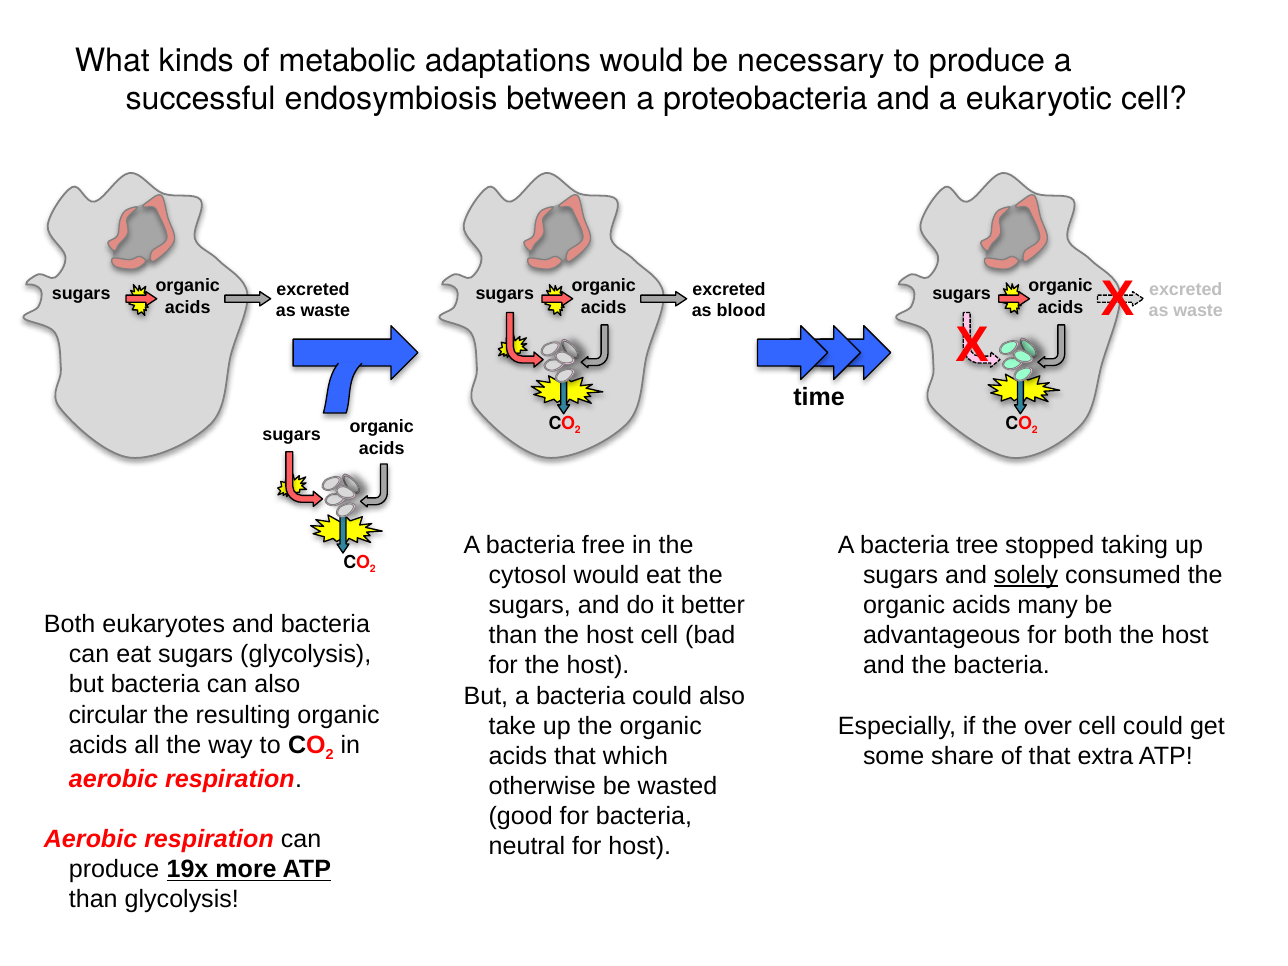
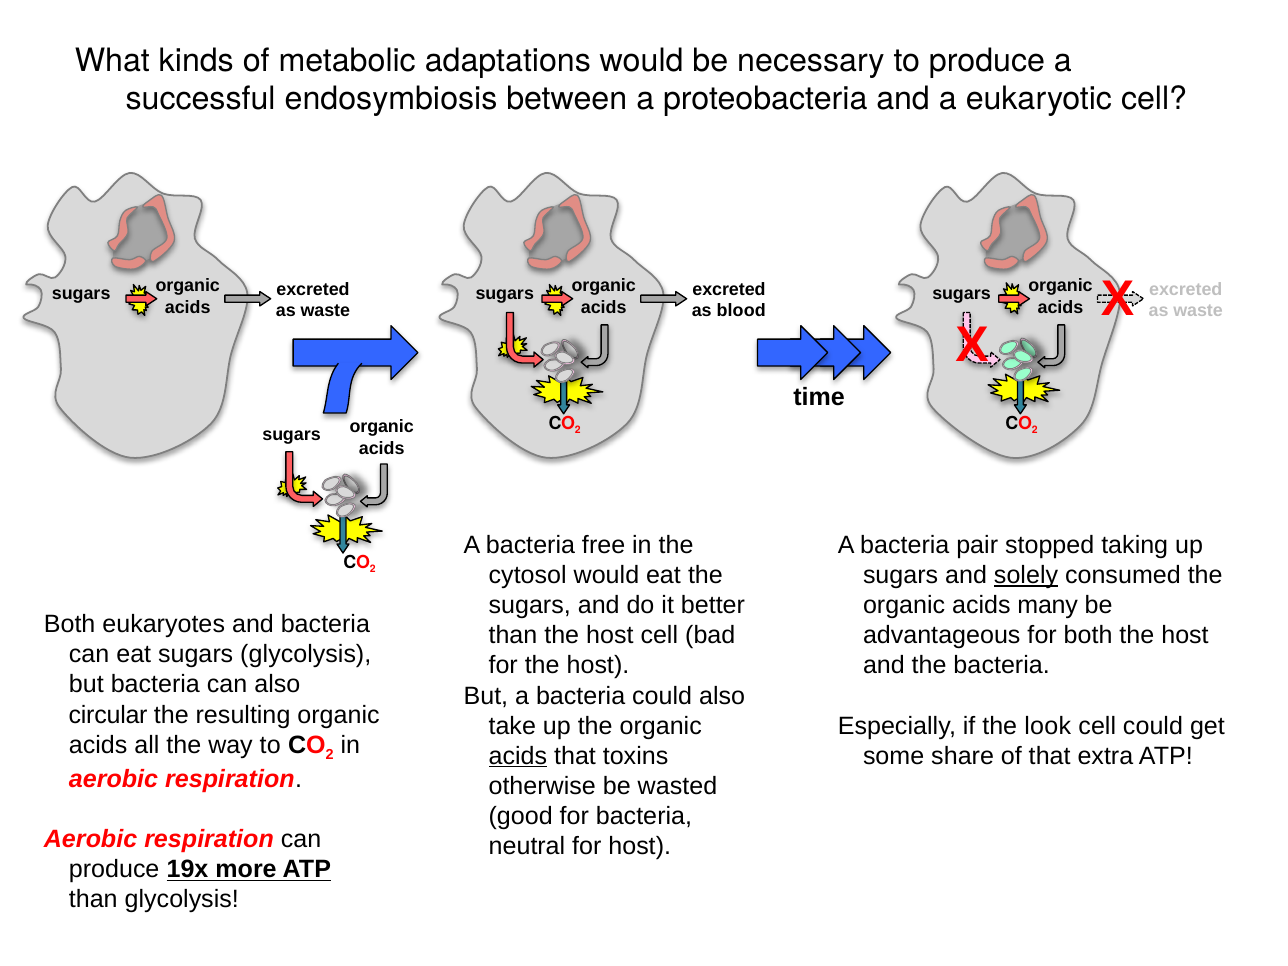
tree: tree -> pair
over: over -> look
acids at (518, 756) underline: none -> present
which: which -> toxins
